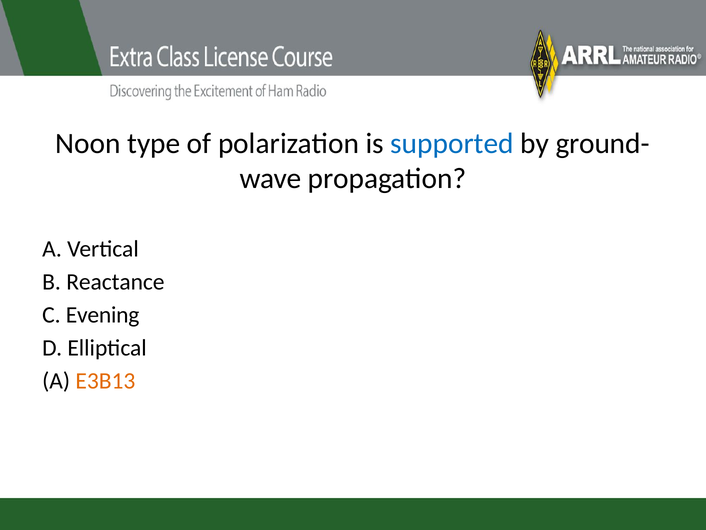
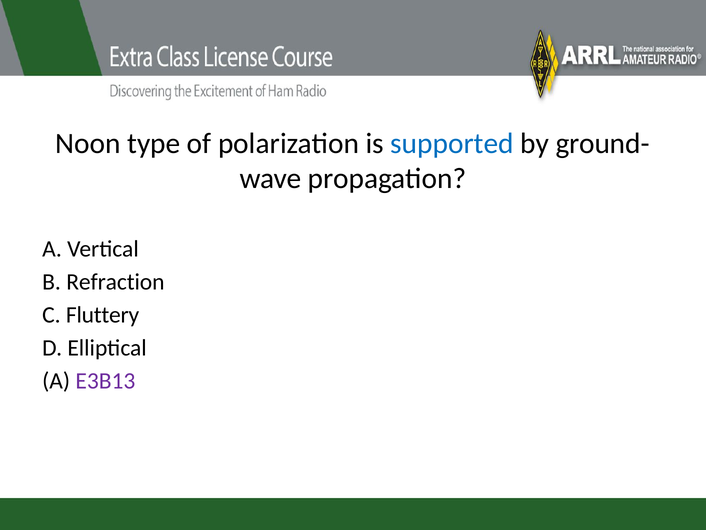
Reactance: Reactance -> Refraction
Evening: Evening -> Fluttery
E3B13 colour: orange -> purple
